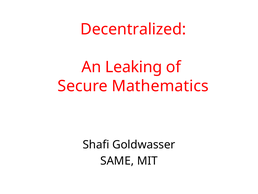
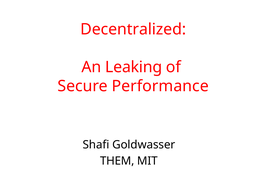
Mathematics: Mathematics -> Performance
SAME: SAME -> THEM
